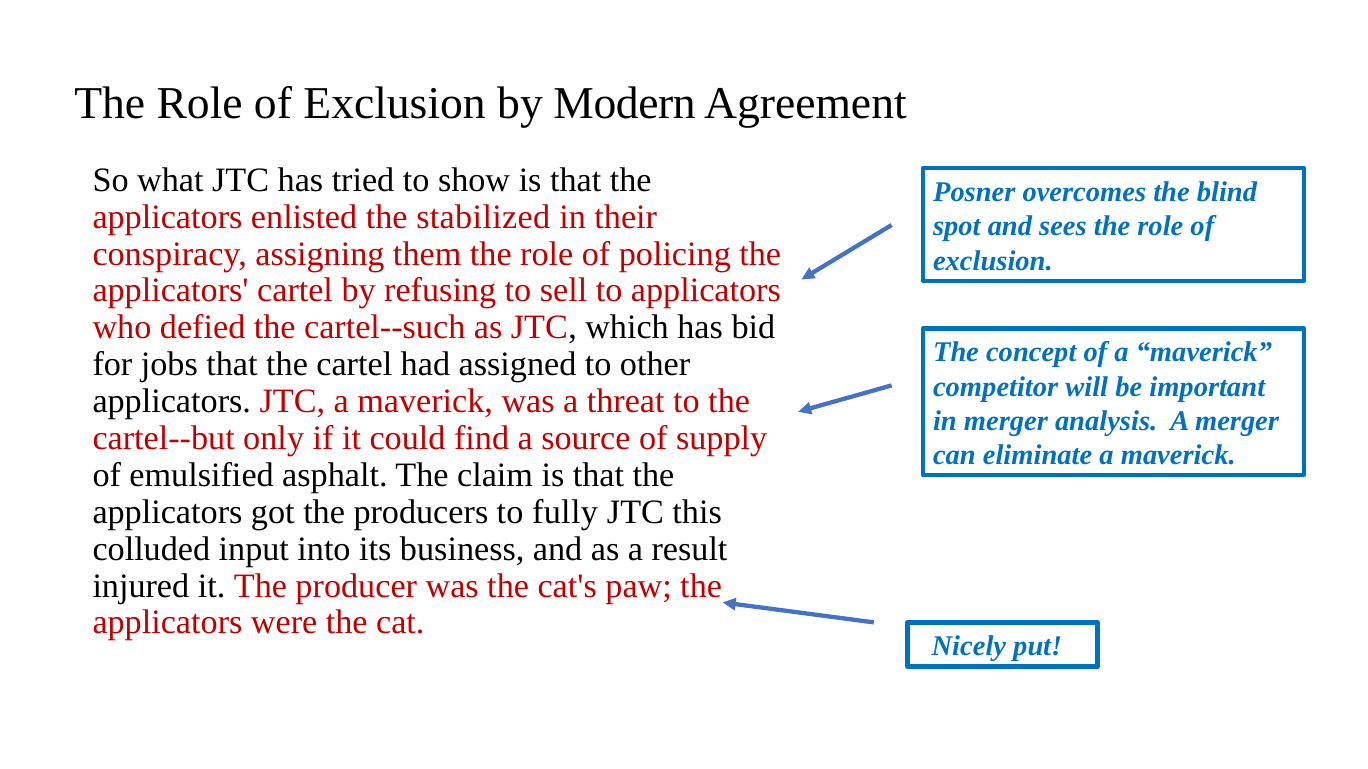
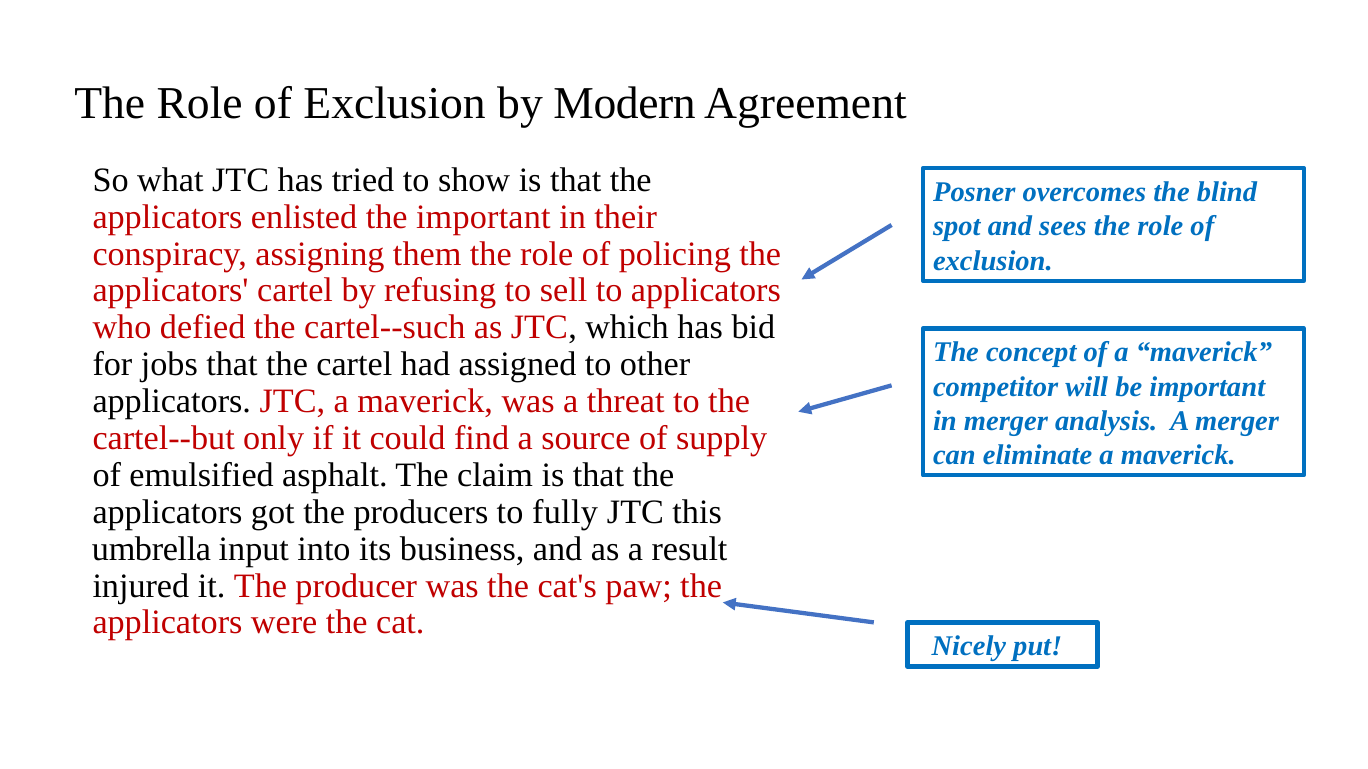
the stabilized: stabilized -> important
colluded: colluded -> umbrella
